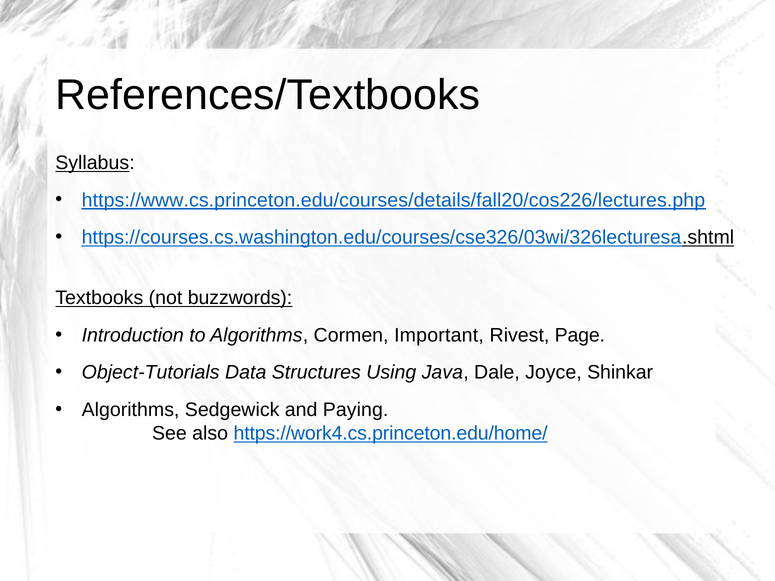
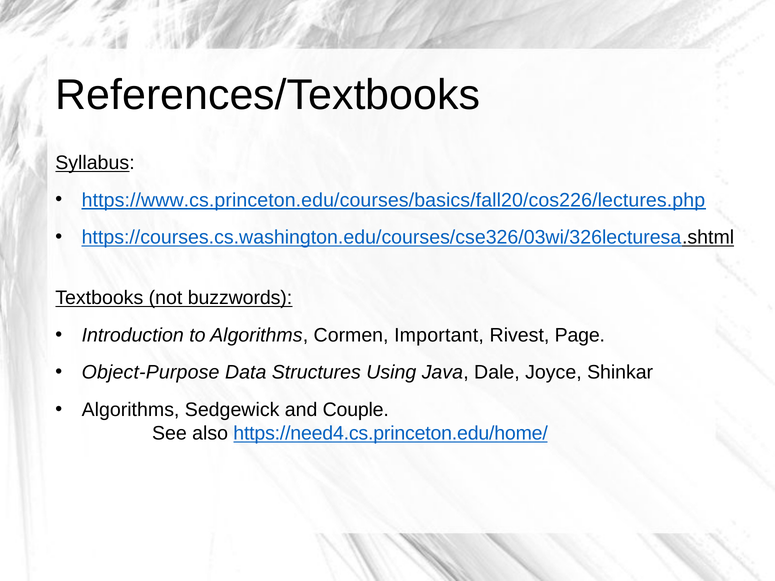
https://www.cs.princeton.edu/courses/details/fall20/cos226/lectures.php: https://www.cs.princeton.edu/courses/details/fall20/cos226/lectures.php -> https://www.cs.princeton.edu/courses/basics/fall20/cos226/lectures.php
Object-Tutorials: Object-Tutorials -> Object-Purpose
Paying: Paying -> Couple
https://work4.cs.princeton.edu/home/: https://work4.cs.princeton.edu/home/ -> https://need4.cs.princeton.edu/home/
